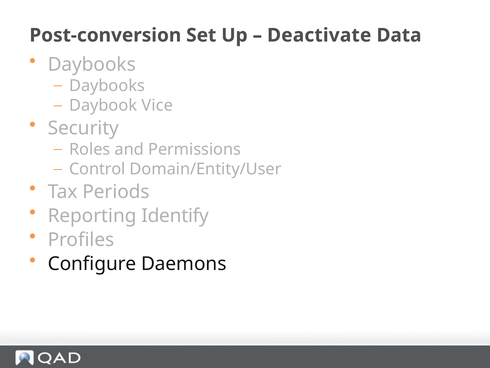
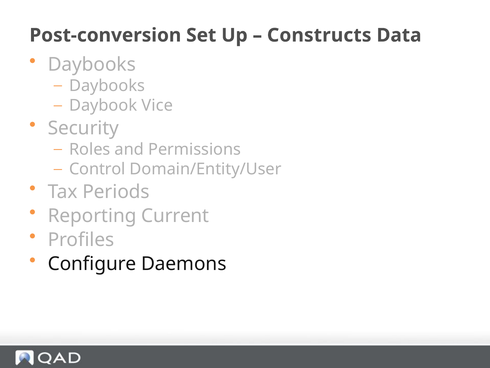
Deactivate: Deactivate -> Constructs
Identify: Identify -> Current
